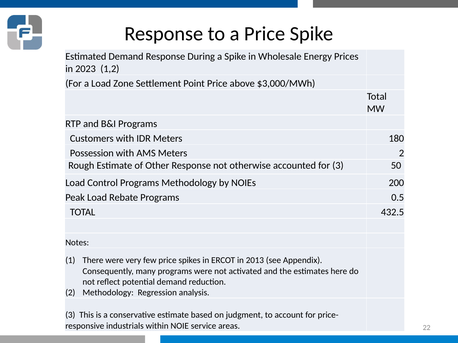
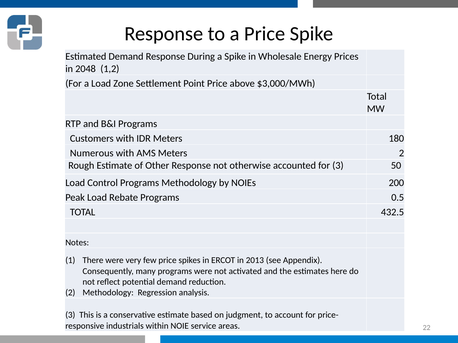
2023: 2023 -> 2048
Possession: Possession -> Numerous
